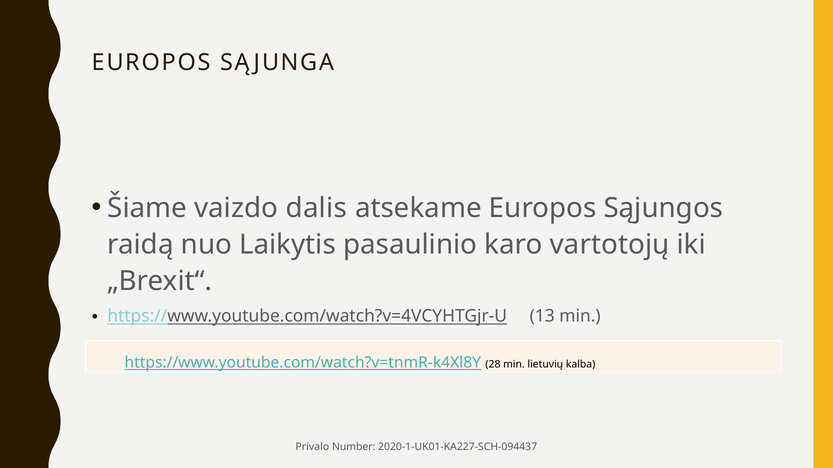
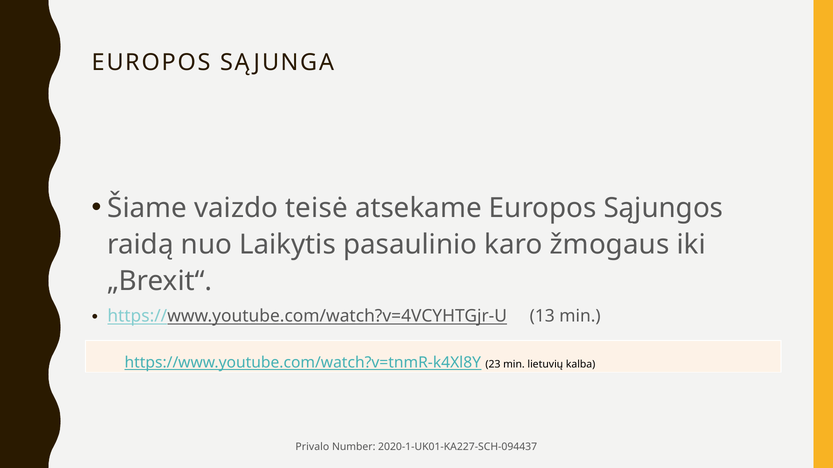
dalis: dalis -> teisė
vartotojų: vartotojų -> žmogaus
28: 28 -> 23
